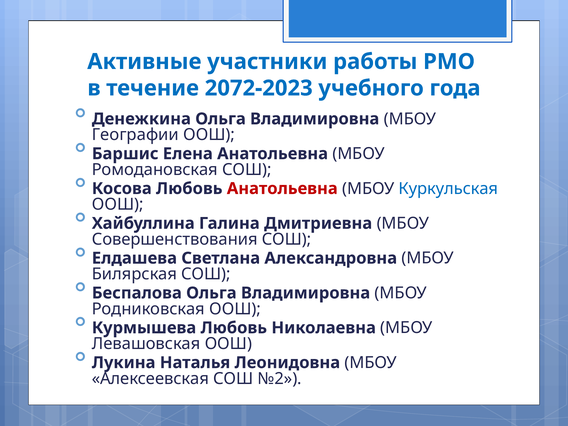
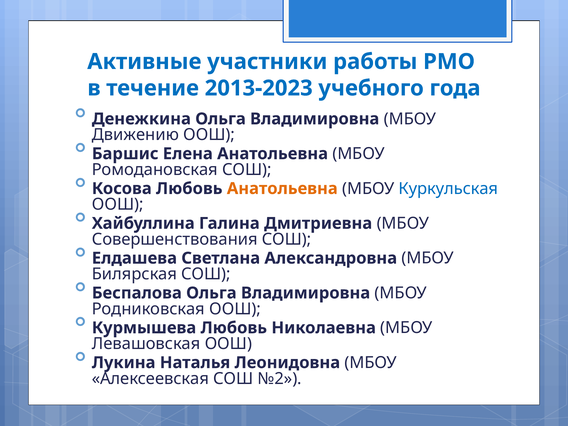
2072-2023: 2072-2023 -> 2013-2023
Географии: Географии -> Движению
Анатольевна at (282, 189) colour: red -> orange
